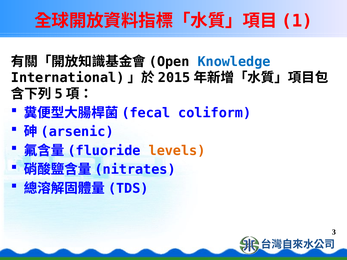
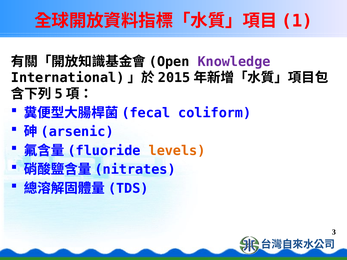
Knowledge colour: blue -> purple
